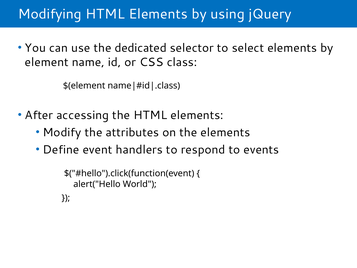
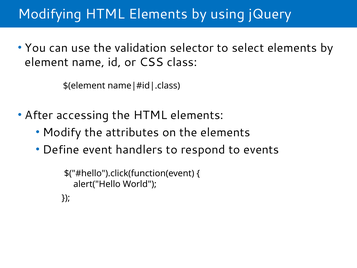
dedicated: dedicated -> validation
